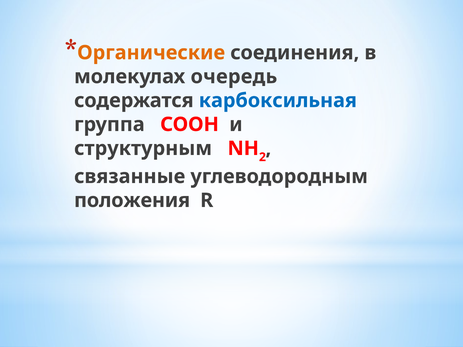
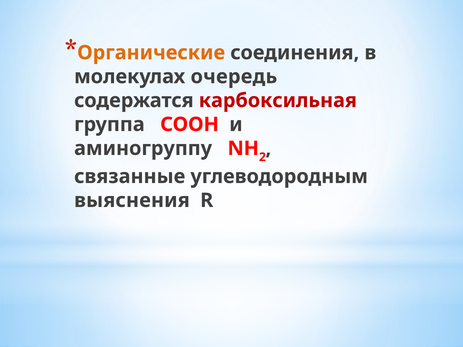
карбоксильная colour: blue -> red
структурным: структурным -> аминогруппу
положения: положения -> выяснения
